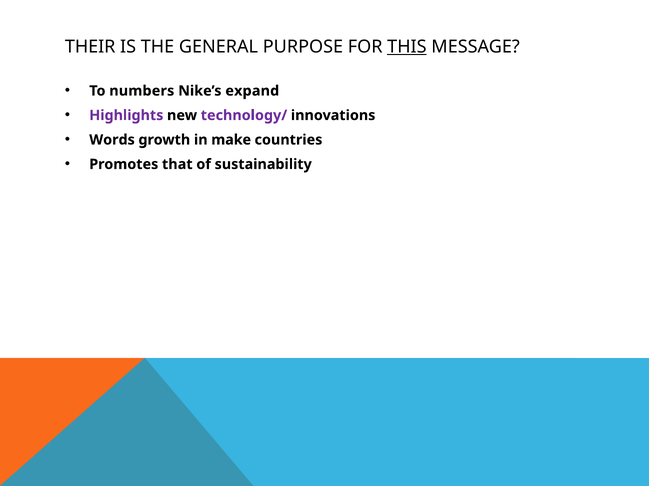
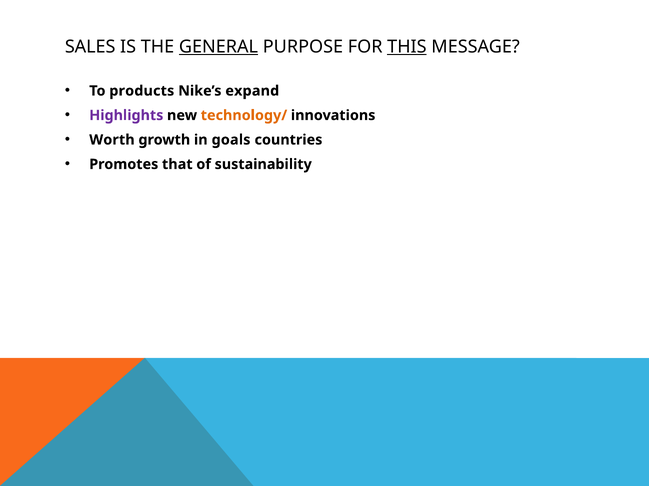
THEIR: THEIR -> SALES
GENERAL underline: none -> present
numbers: numbers -> products
technology/ colour: purple -> orange
Words: Words -> Worth
make: make -> goals
